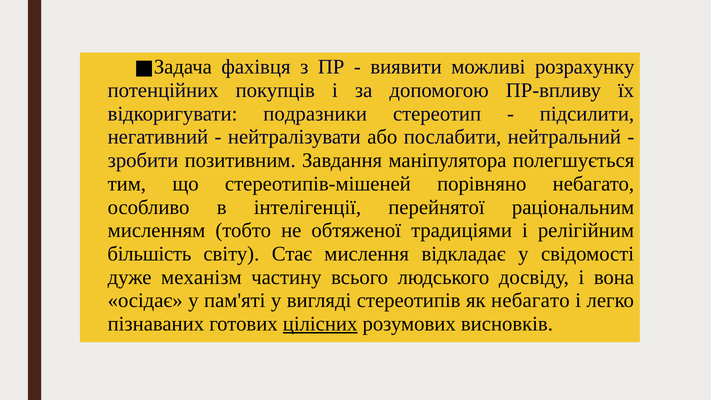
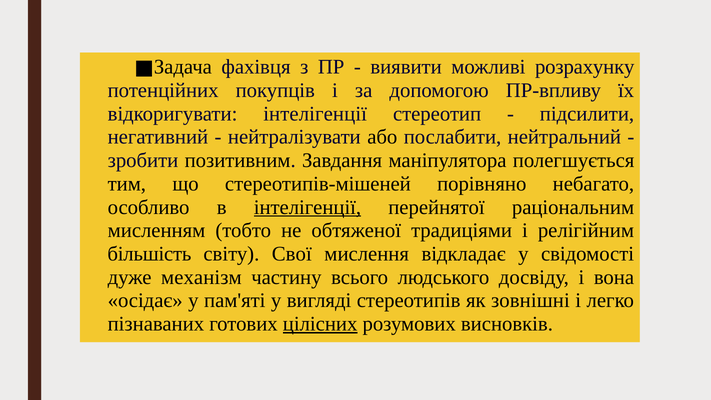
відкоригувати подразники: подразники -> інтелігенції
інтелігенції at (307, 207) underline: none -> present
Стає: Стає -> Свої
як небагато: небагато -> зовнішні
